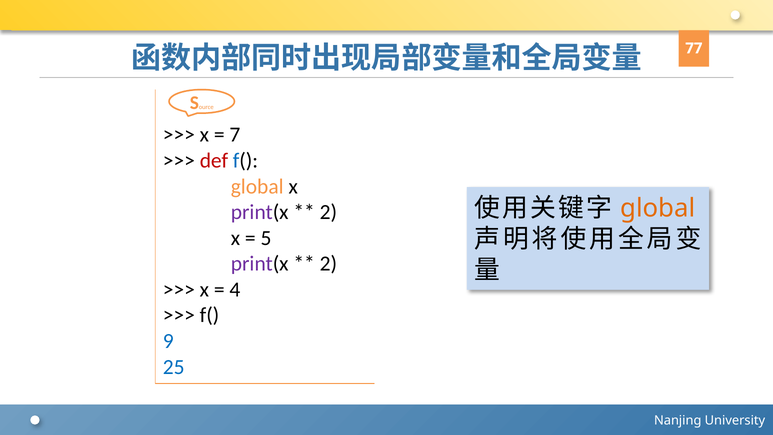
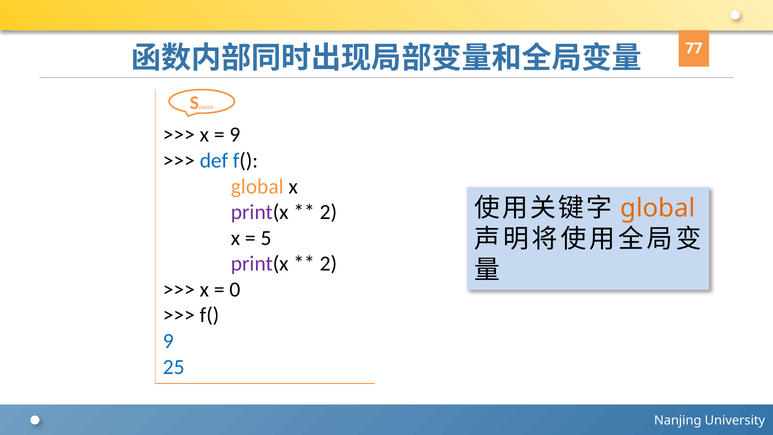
7 at (235, 135): 7 -> 9
def colour: red -> blue
4: 4 -> 0
